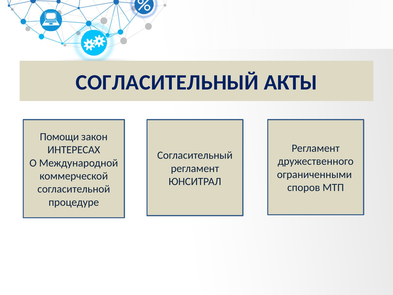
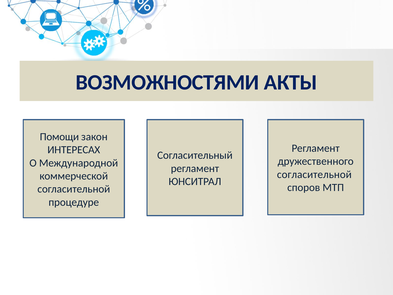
СОГЛАСИТЕЛЬНЫЙ at (167, 82): СОГЛАСИТЕЛЬНЫЙ -> ВОЗМОЖНОСТЯМИ
ограниченными at (314, 174): ограниченными -> согласительной
